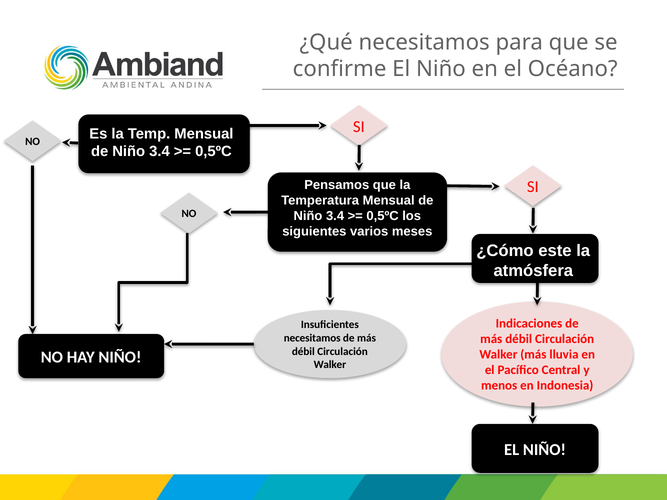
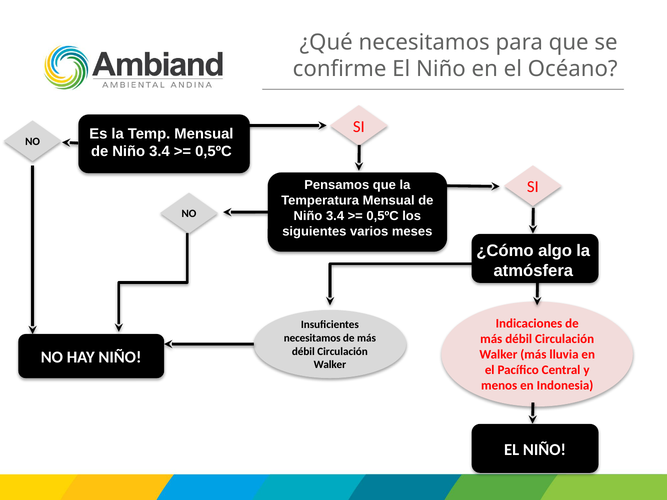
este: este -> algo
